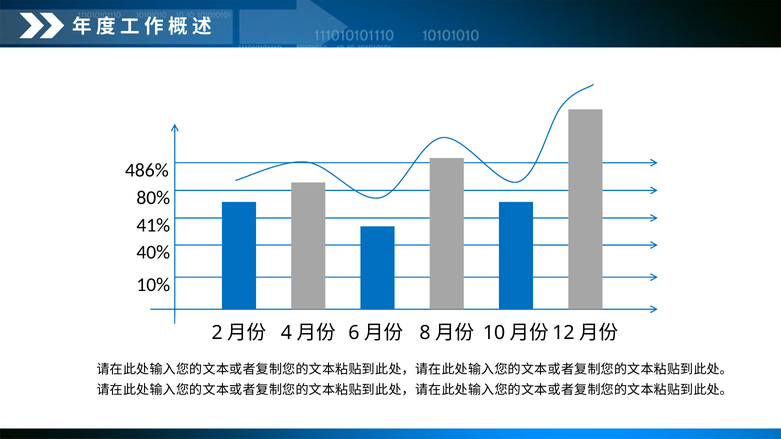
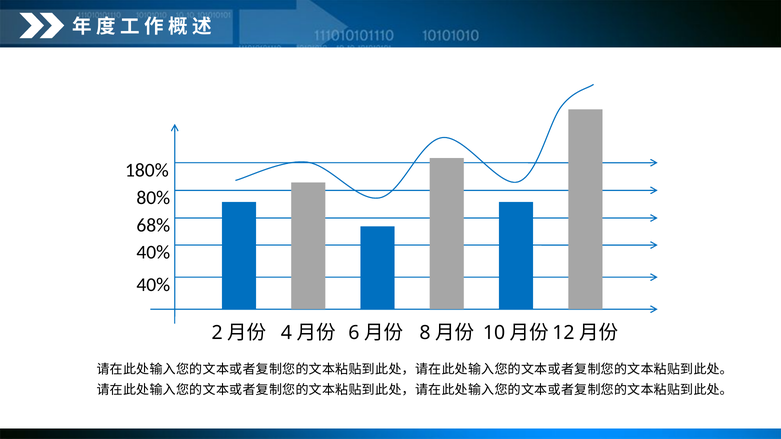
486%: 486% -> 180%
41%: 41% -> 68%
10% at (153, 285): 10% -> 40%
